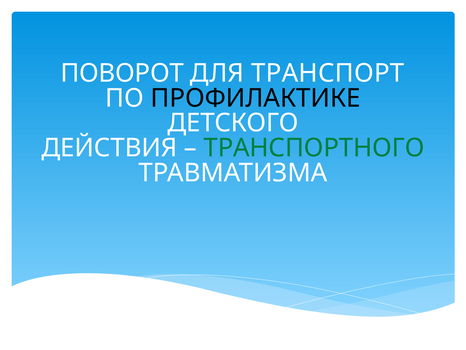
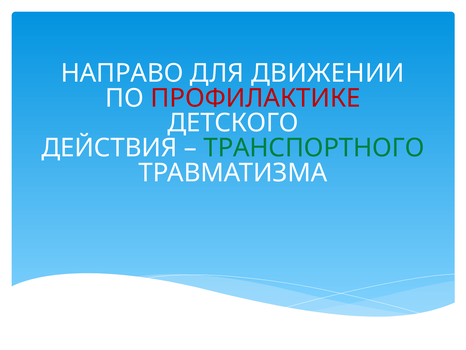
ПОВОРОТ: ПОВОРОТ -> НАПРАВО
ТРАНСПОРТ: ТРАНСПОРТ -> ДВИЖЕНИИ
ПРОФИЛАКТИКЕ colour: black -> red
